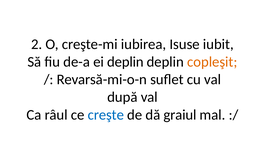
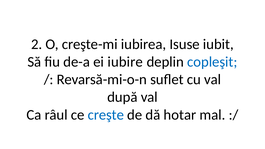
ei deplin: deplin -> iubire
copleşit colour: orange -> blue
graiul: graiul -> hotar
